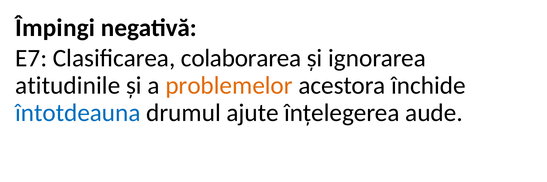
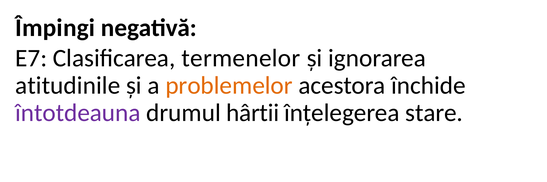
colaborarea: colaborarea -> termenelor
întotdeauna colour: blue -> purple
ajute: ajute -> hârtii
aude: aude -> stare
